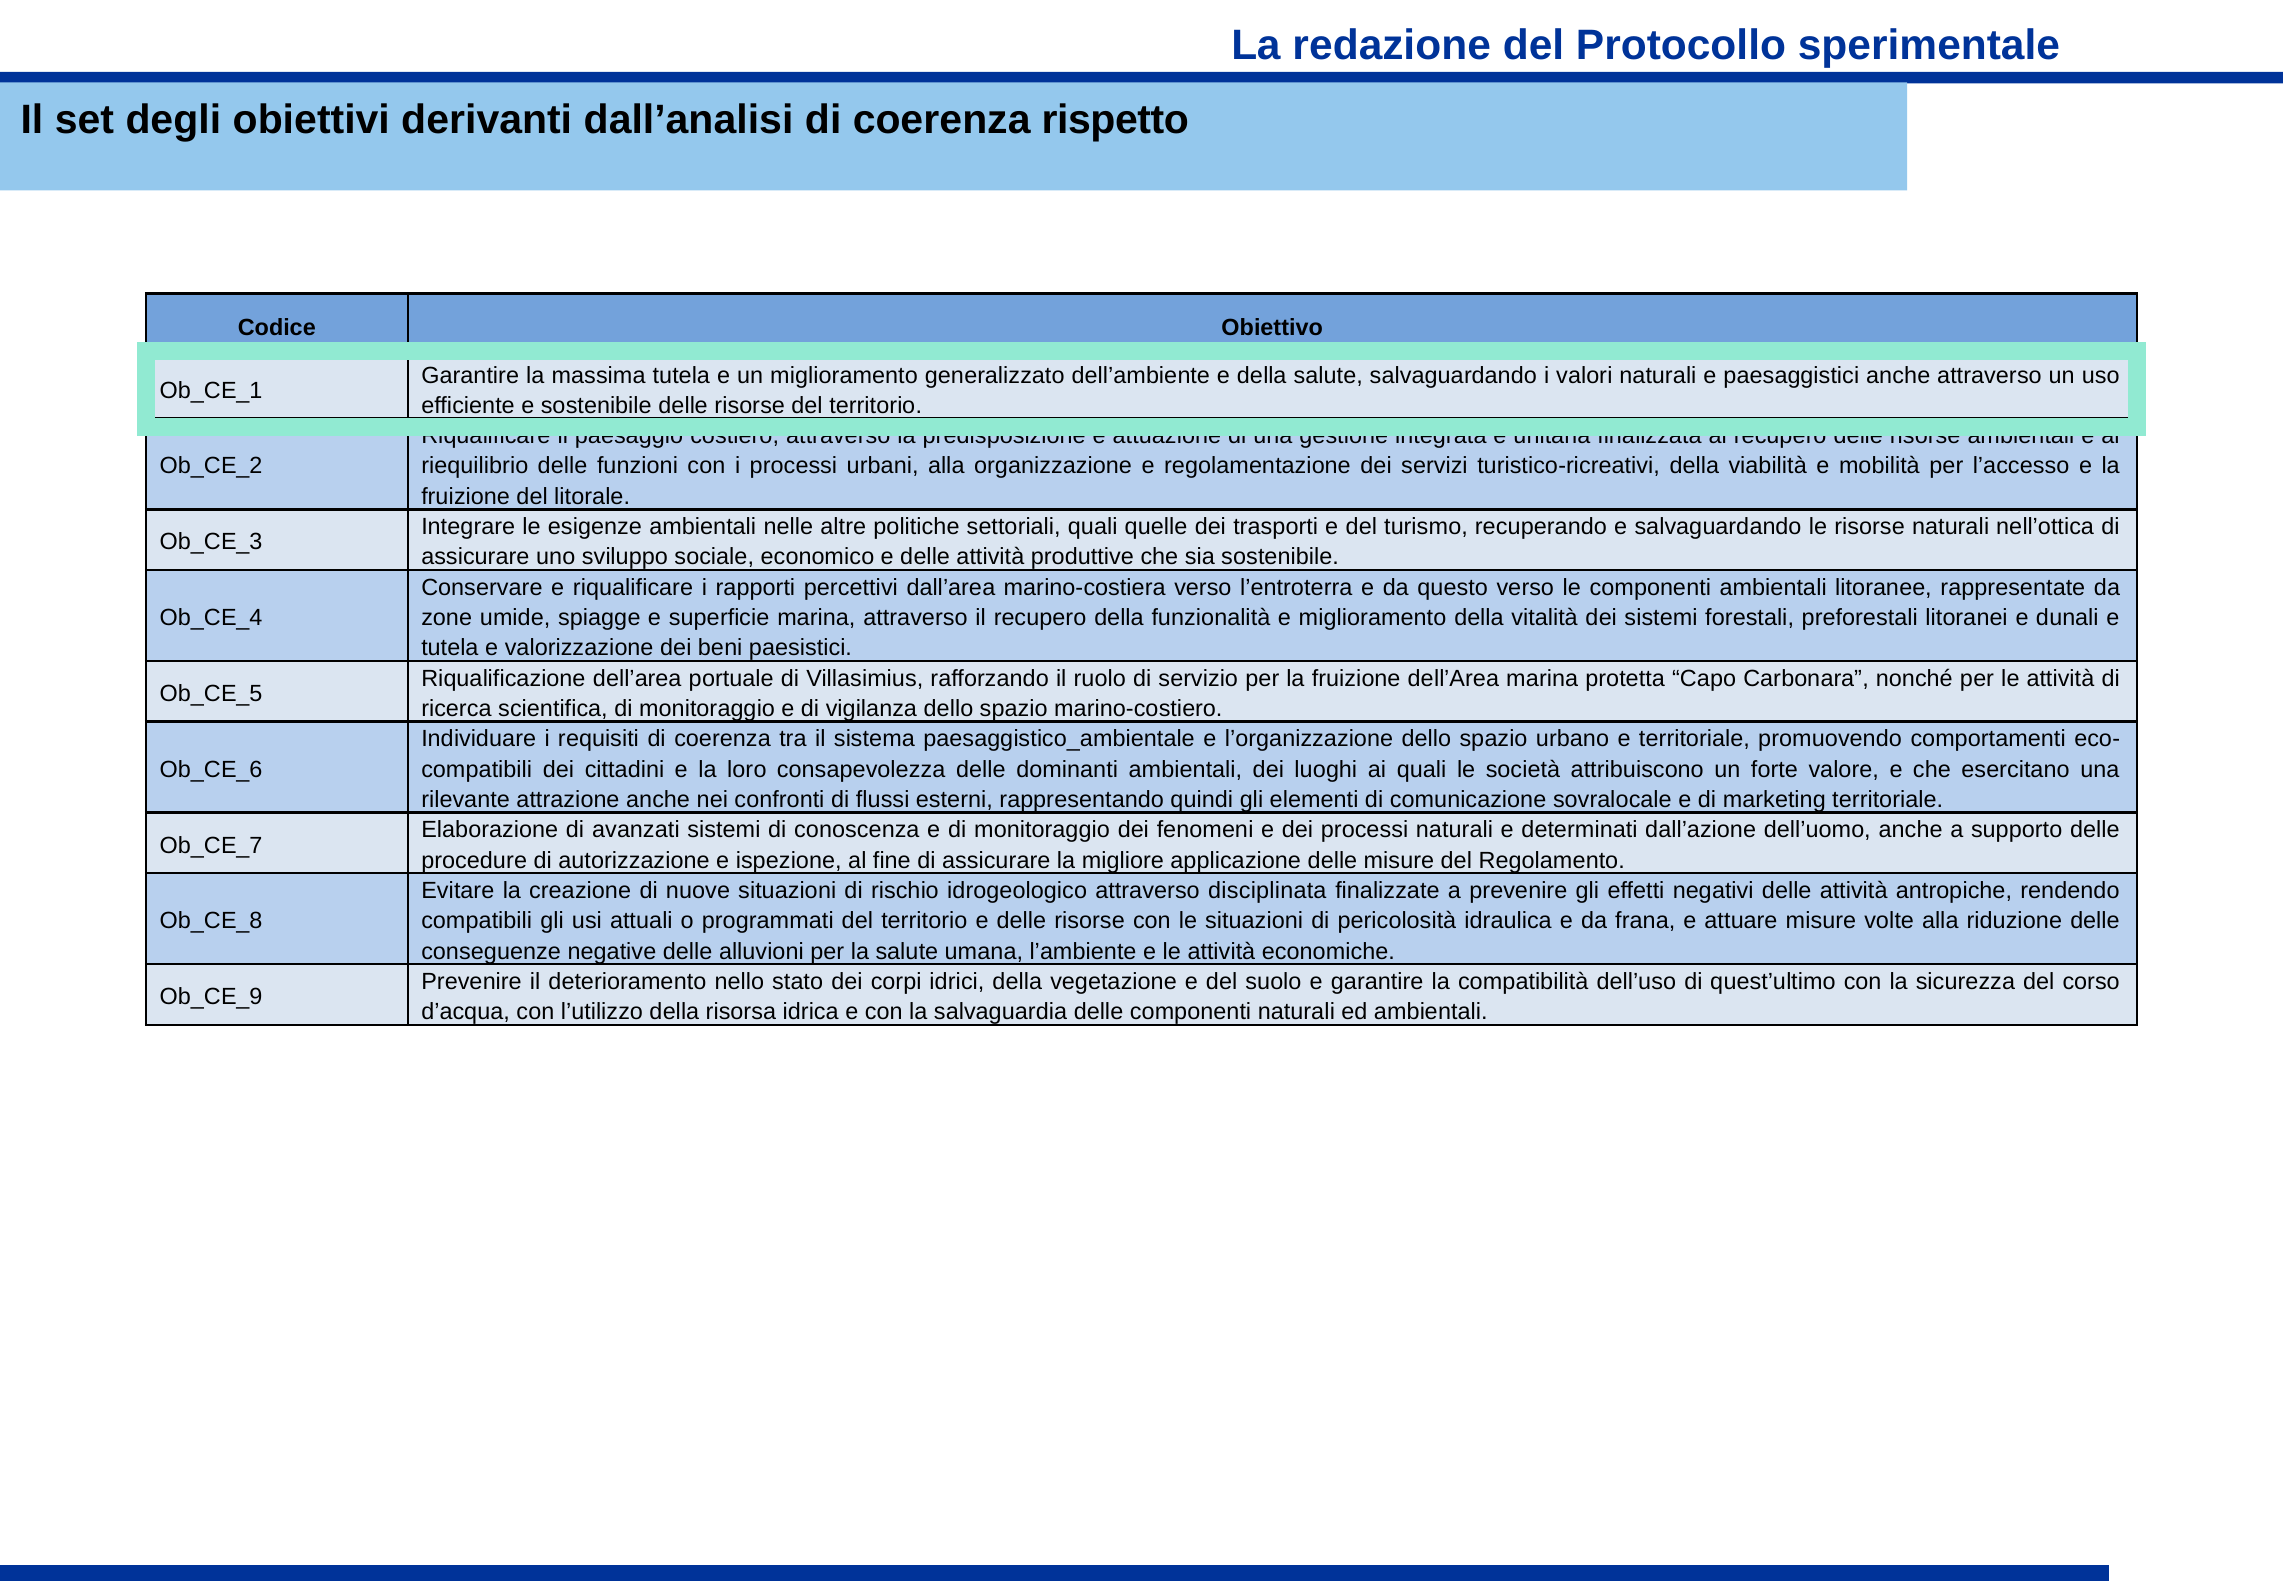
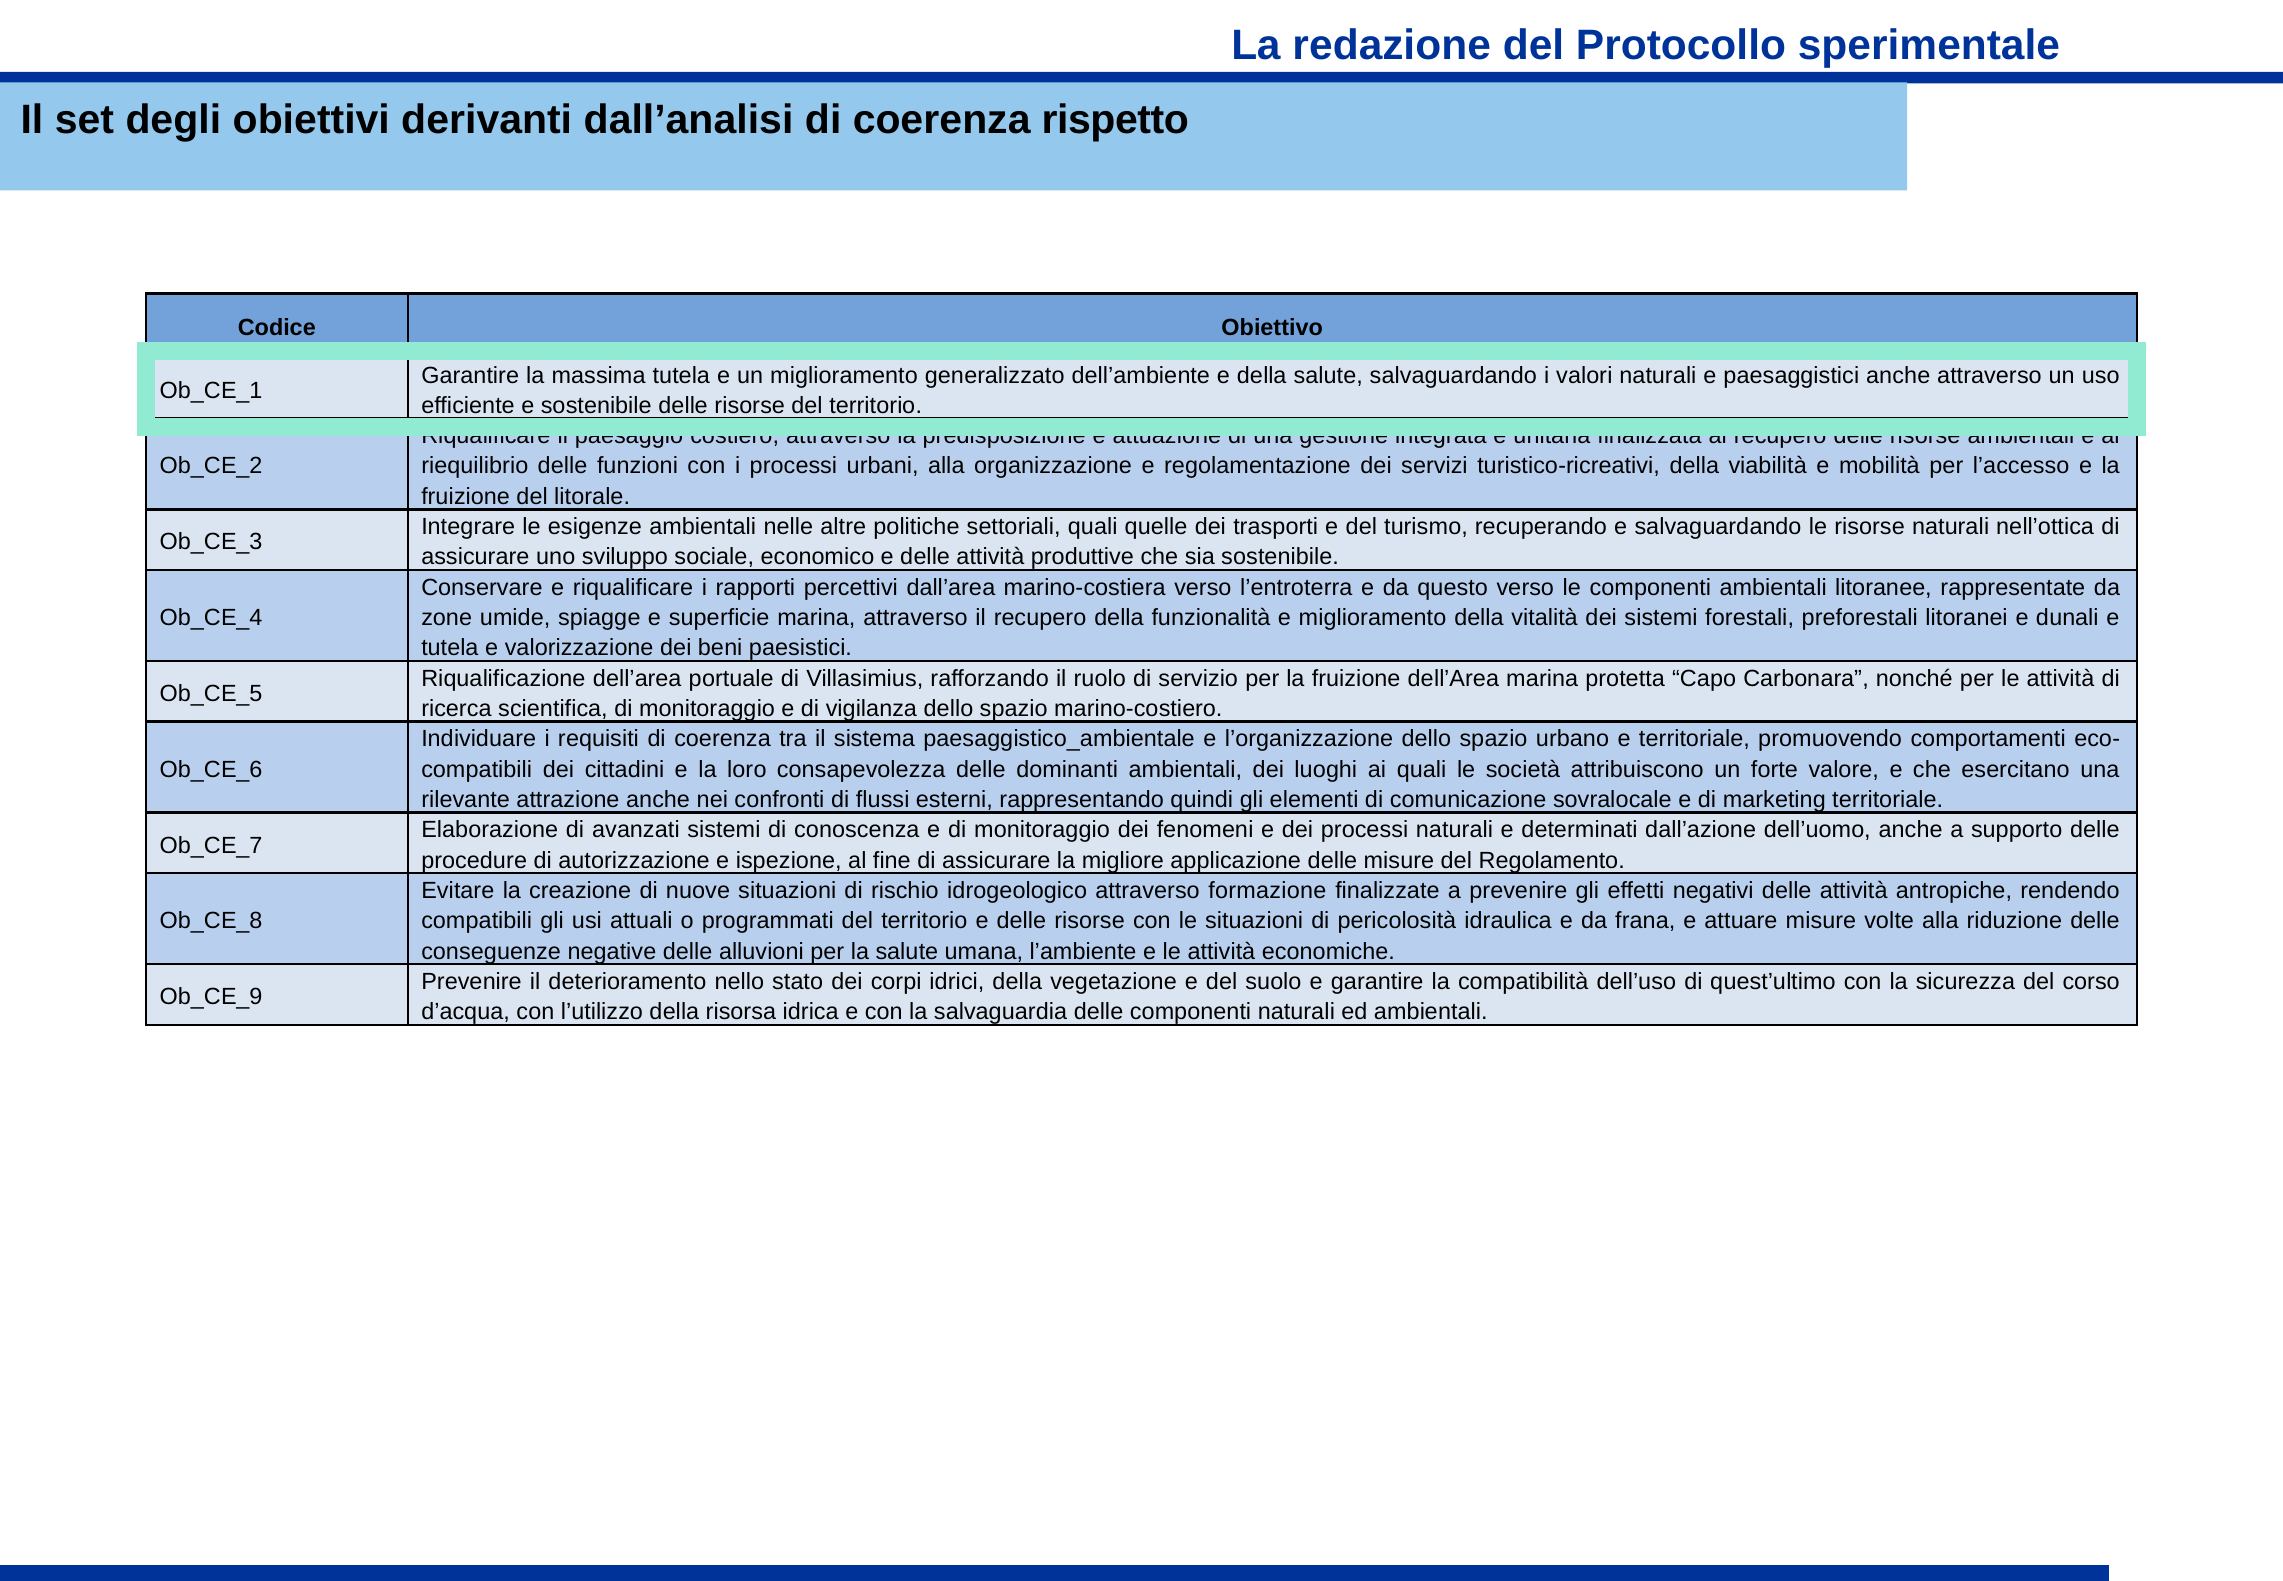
disciplinata: disciplinata -> formazione
